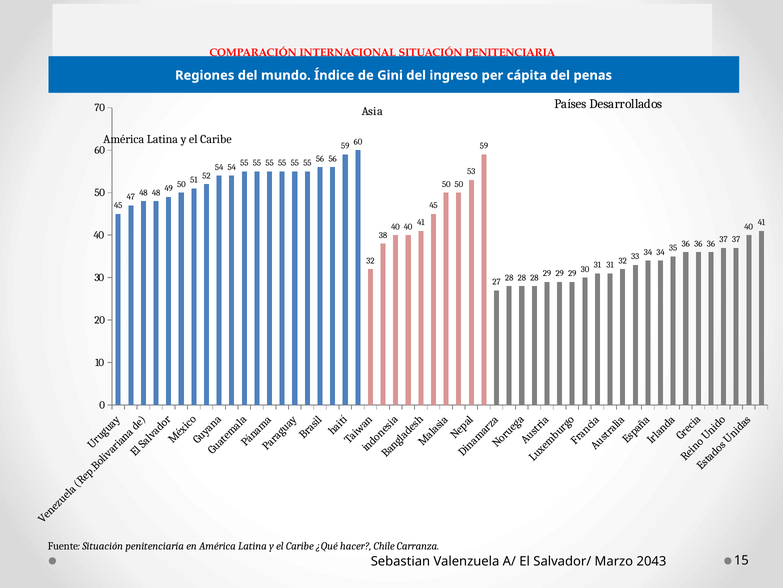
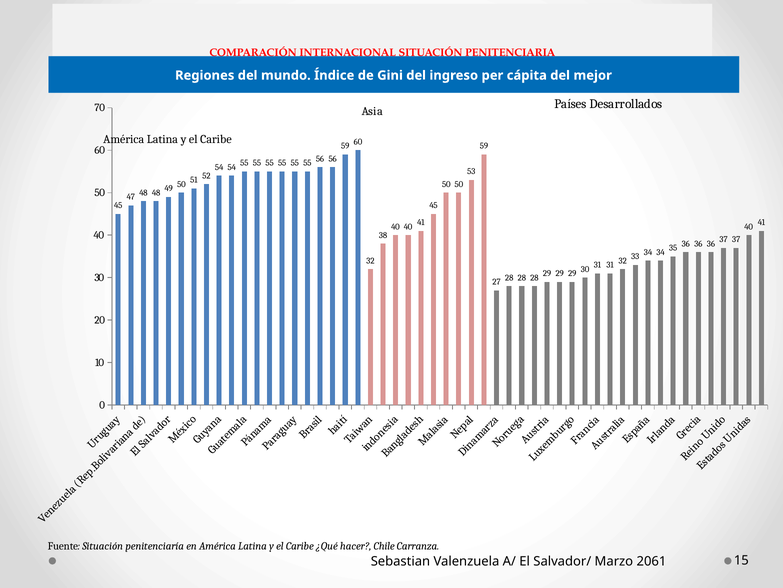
penas: penas -> mejor
2043: 2043 -> 2061
